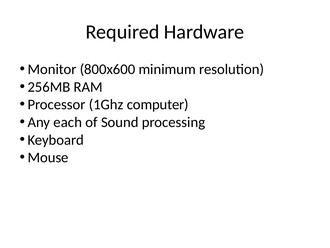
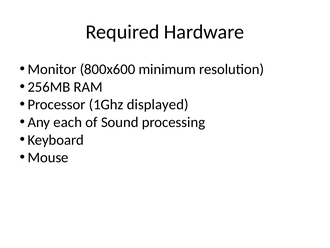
computer: computer -> displayed
